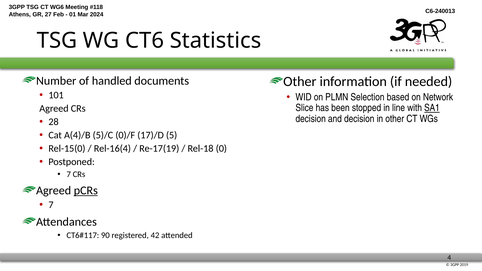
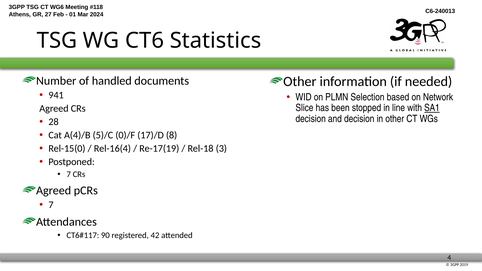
101: 101 -> 941
5: 5 -> 8
0: 0 -> 3
pCRs underline: present -> none
